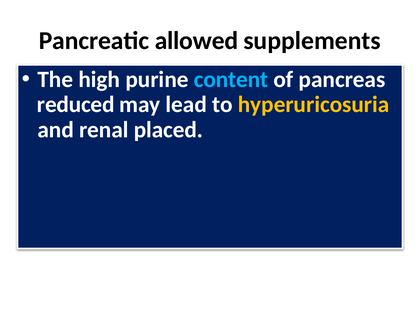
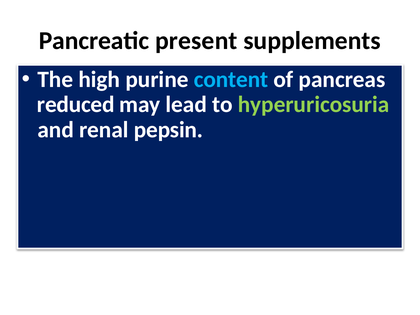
allowed: allowed -> present
hyperuricosuria colour: yellow -> light green
placed: placed -> pepsin
